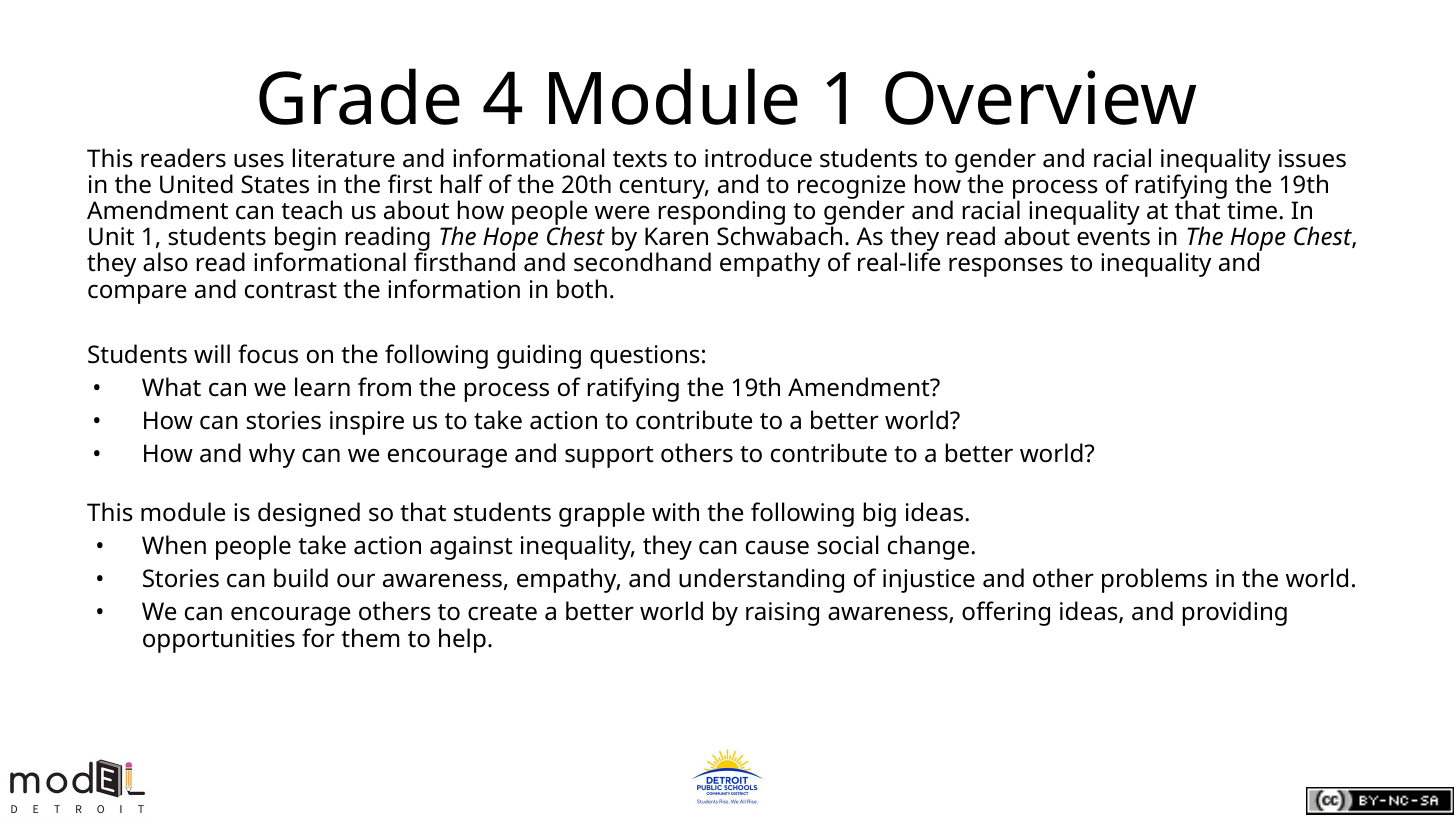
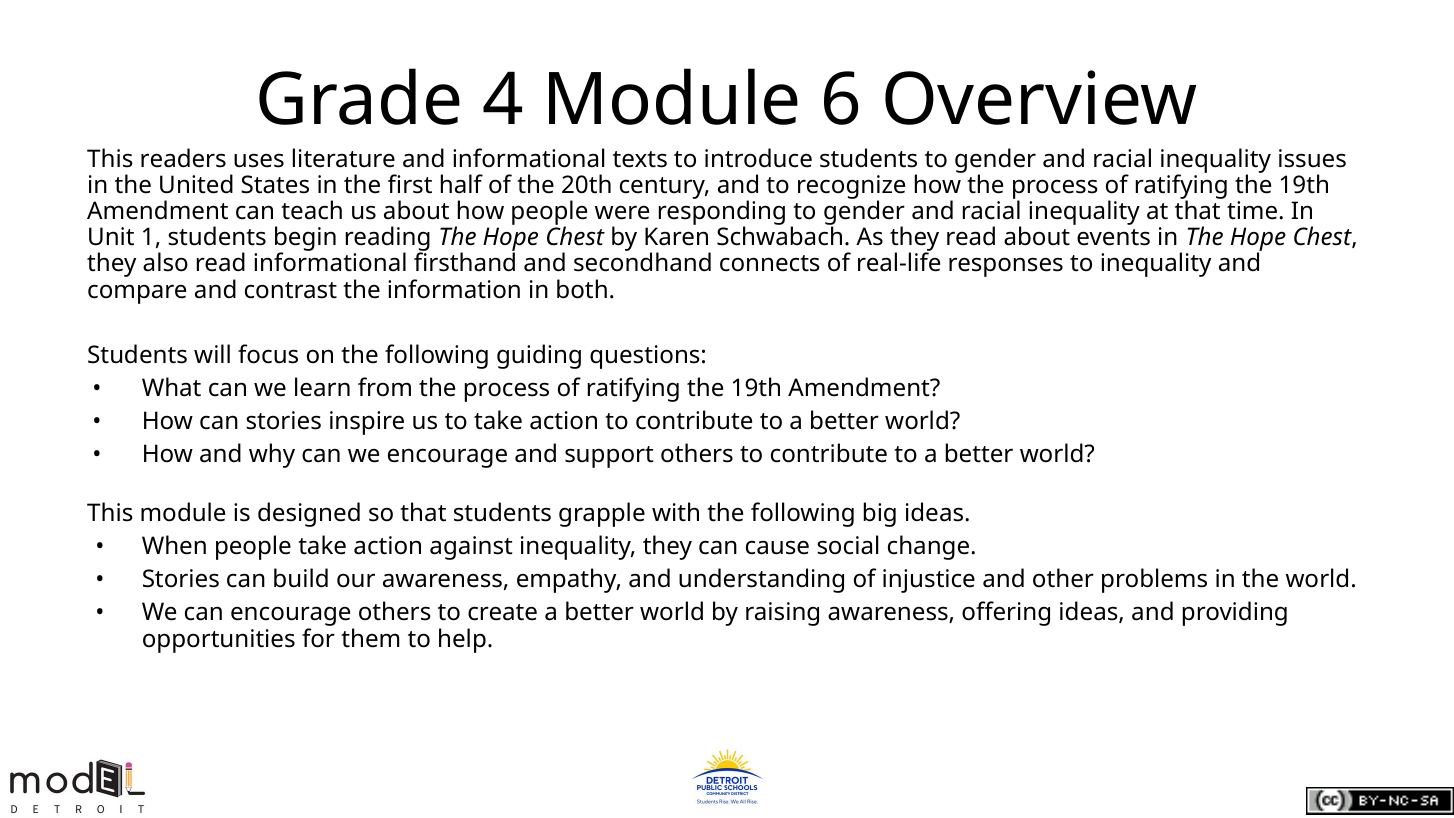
Module 1: 1 -> 6
secondhand empathy: empathy -> connects
